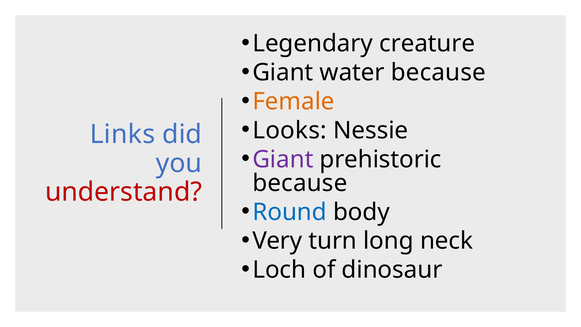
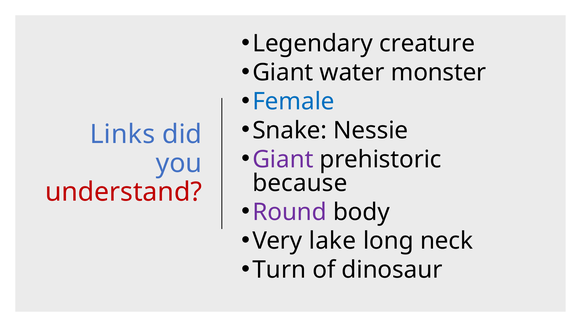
water because: because -> monster
Female colour: orange -> blue
Looks: Looks -> Snake
Round colour: blue -> purple
turn: turn -> lake
Loch: Loch -> Turn
